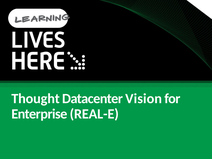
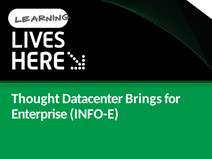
Vision: Vision -> Brings
REAL-E: REAL-E -> INFO-E
